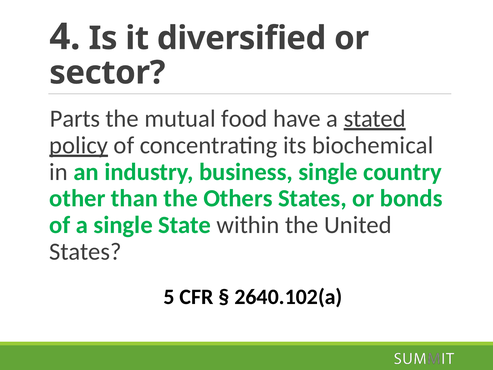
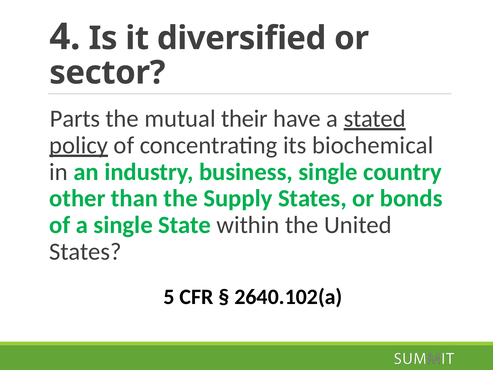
food: food -> their
Others: Others -> Supply
